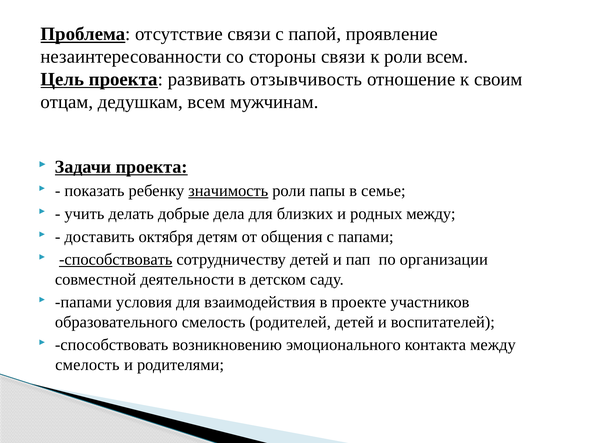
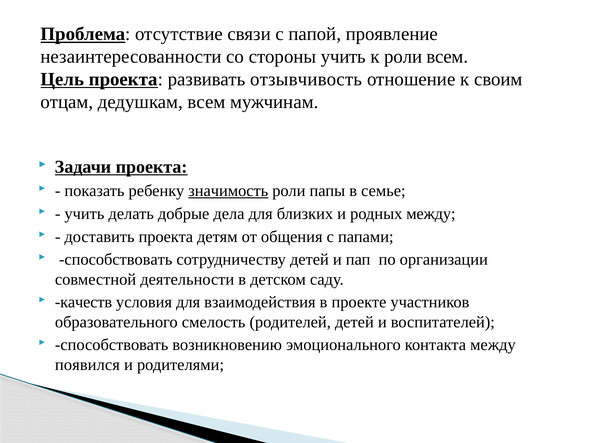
стороны связи: связи -> учить
доставить октября: октября -> проекта
способствовать at (116, 259) underline: present -> none
папами at (83, 302): папами -> качеств
смелость at (87, 364): смелость -> появился
